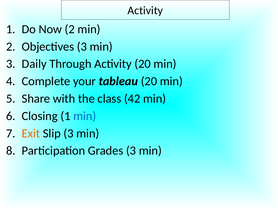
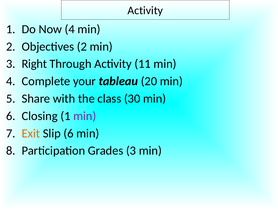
Now 2: 2 -> 4
Objectives 3: 3 -> 2
Daily: Daily -> Right
Activity 20: 20 -> 11
42: 42 -> 30
min at (85, 116) colour: blue -> purple
Slip 3: 3 -> 6
